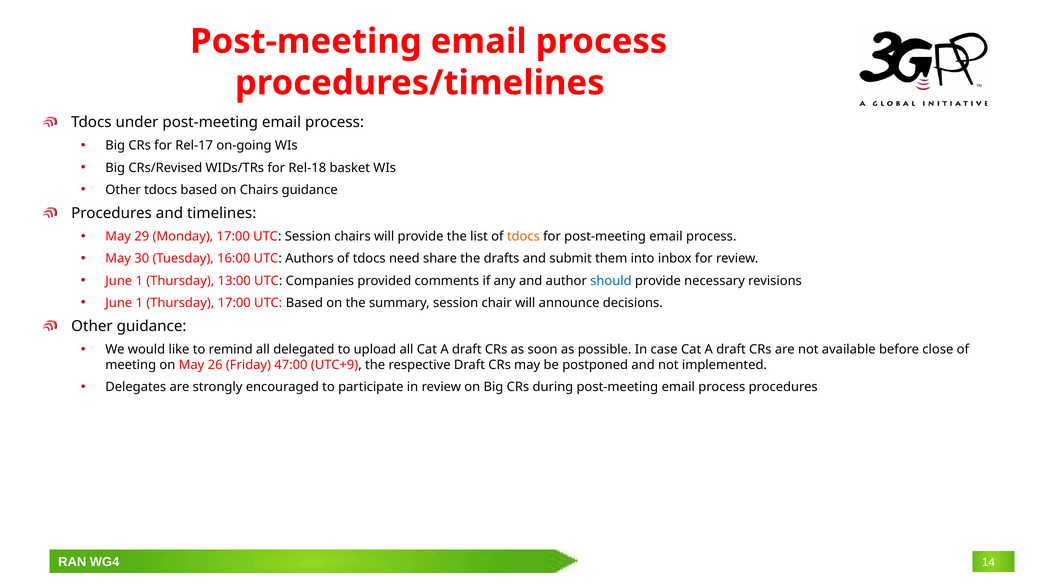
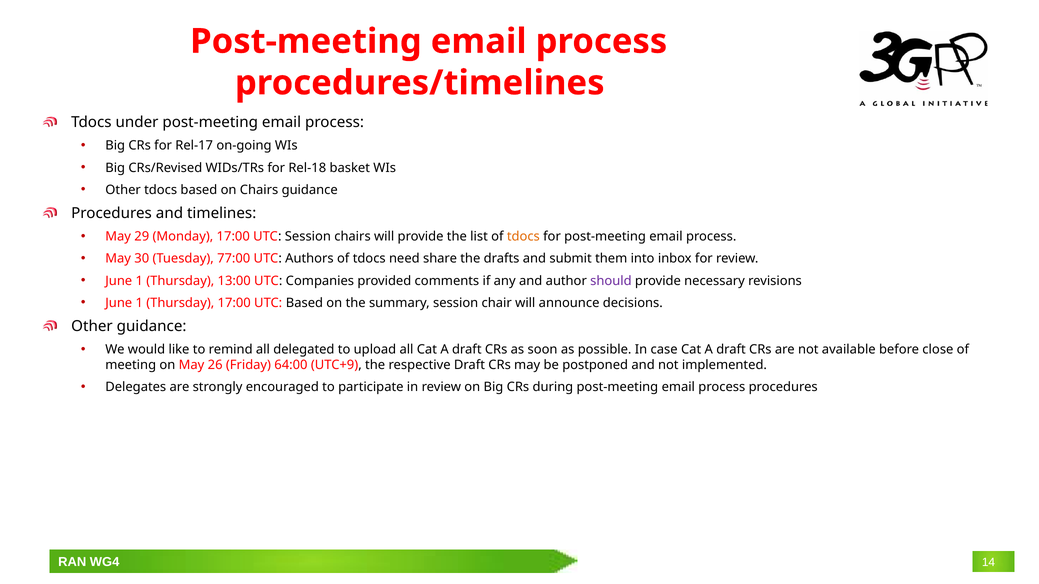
16:00: 16:00 -> 77:00
should colour: blue -> purple
47:00: 47:00 -> 64:00
